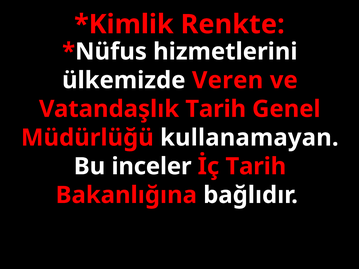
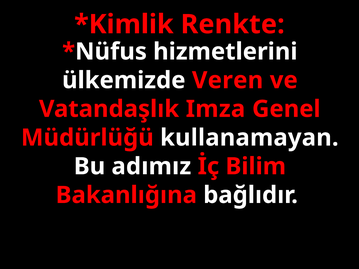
Vatandaşlık Tarih: Tarih -> Imza
inceler: inceler -> adımız
İç Tarih: Tarih -> Bilim
